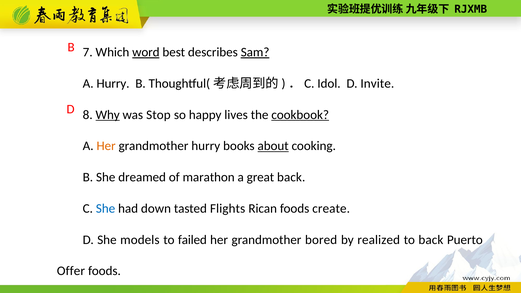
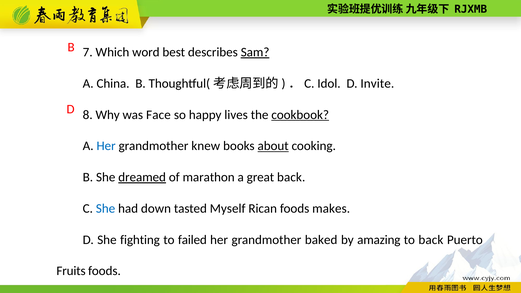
word underline: present -> none
A Hurry: Hurry -> China
Why underline: present -> none
Stop: Stop -> Face
Her at (106, 146) colour: orange -> blue
grandmother hurry: hurry -> knew
dreamed underline: none -> present
Flights: Flights -> Myself
create: create -> makes
models: models -> fighting
bored: bored -> baked
realized: realized -> amazing
Offer: Offer -> Fruits
